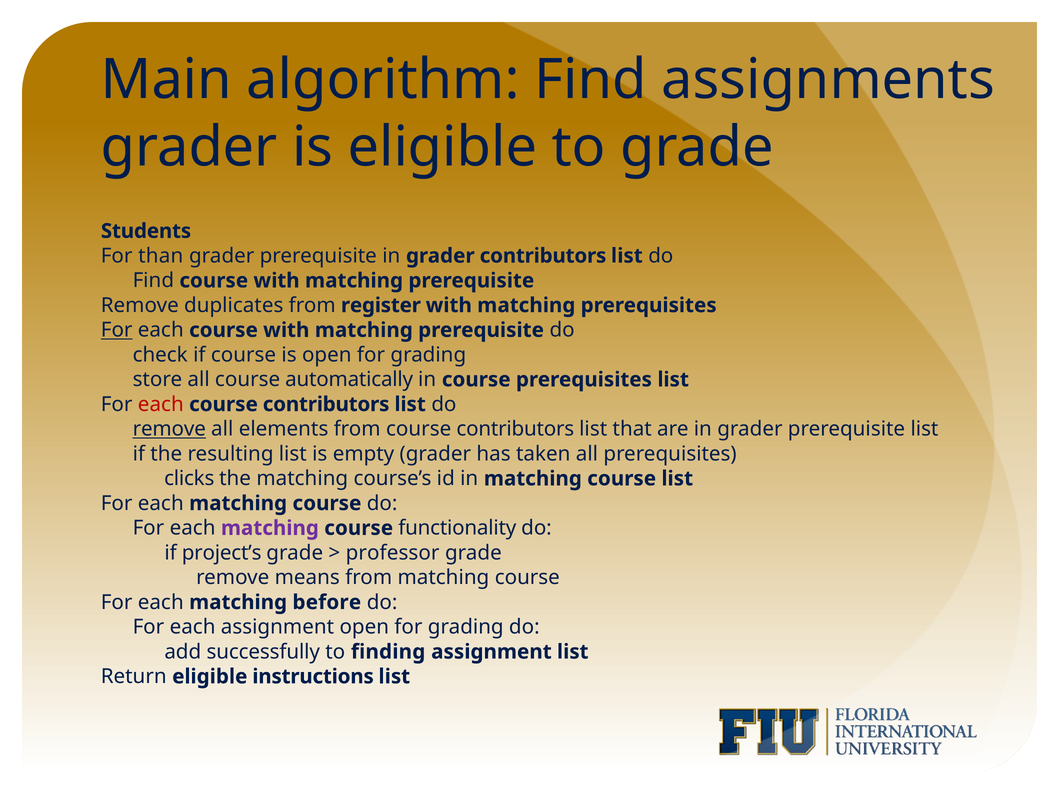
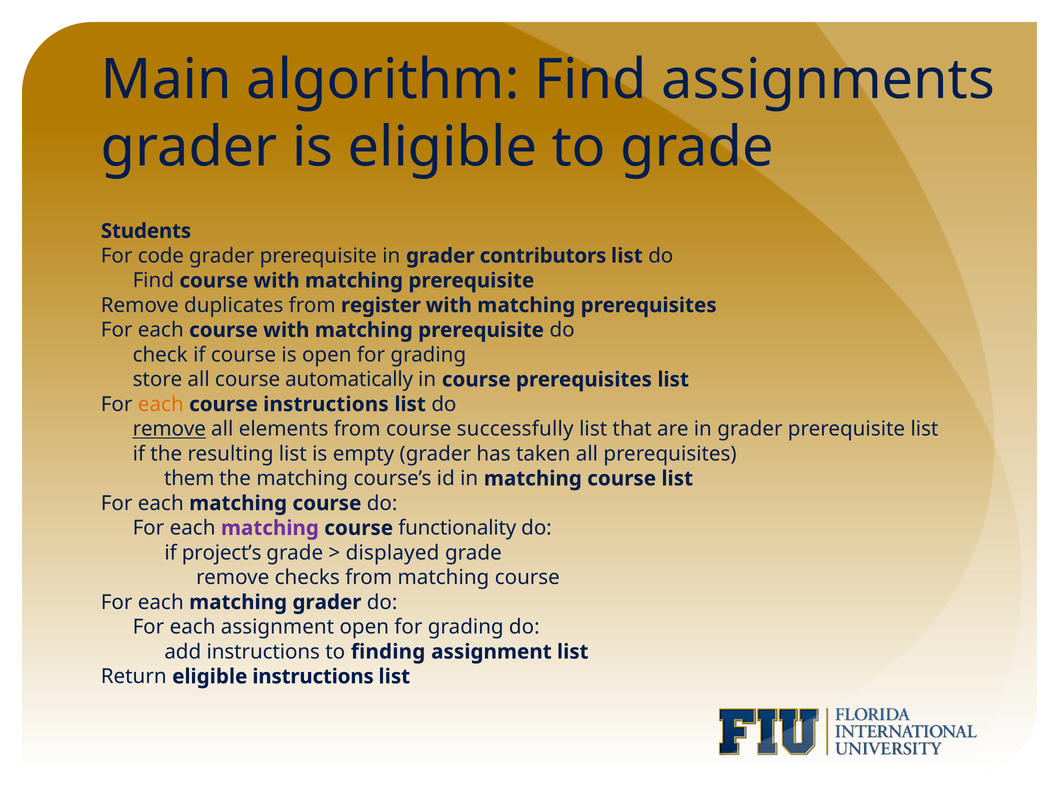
than: than -> code
For at (117, 330) underline: present -> none
each at (161, 404) colour: red -> orange
contributors at (326, 404): contributors -> instructions
from course contributors: contributors -> successfully
clicks: clicks -> them
professor: professor -> displayed
means: means -> checks
matching before: before -> grader
add successfully: successfully -> instructions
